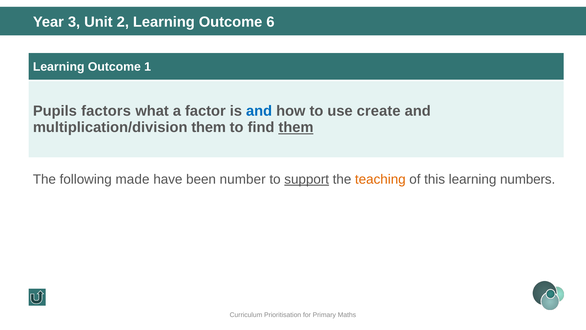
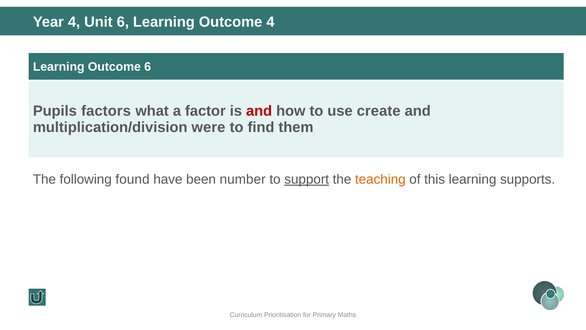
Year 3: 3 -> 4
Unit 2: 2 -> 6
Outcome 6: 6 -> 4
Outcome 1: 1 -> 6
and at (259, 111) colour: blue -> red
multiplication/division them: them -> were
them at (296, 127) underline: present -> none
made: made -> found
numbers: numbers -> supports
